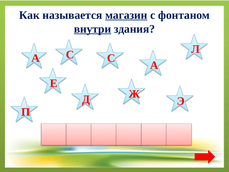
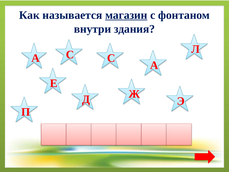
внутри underline: present -> none
